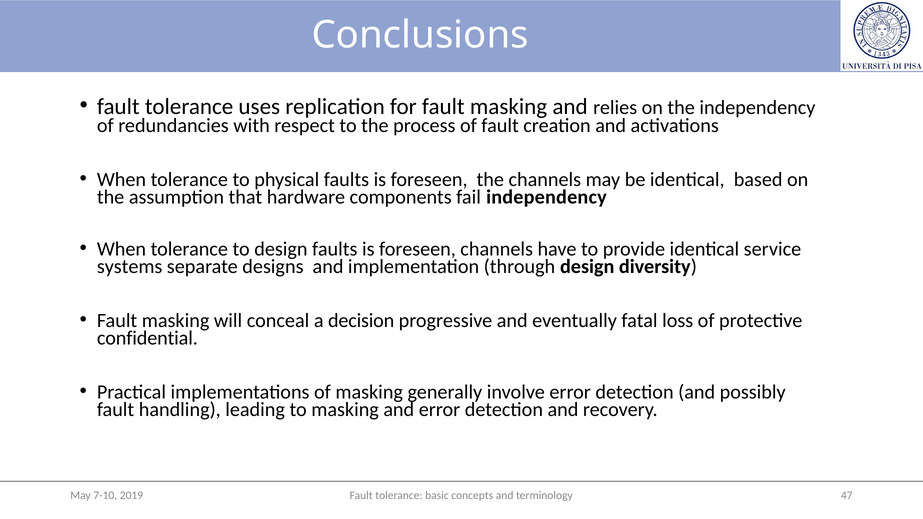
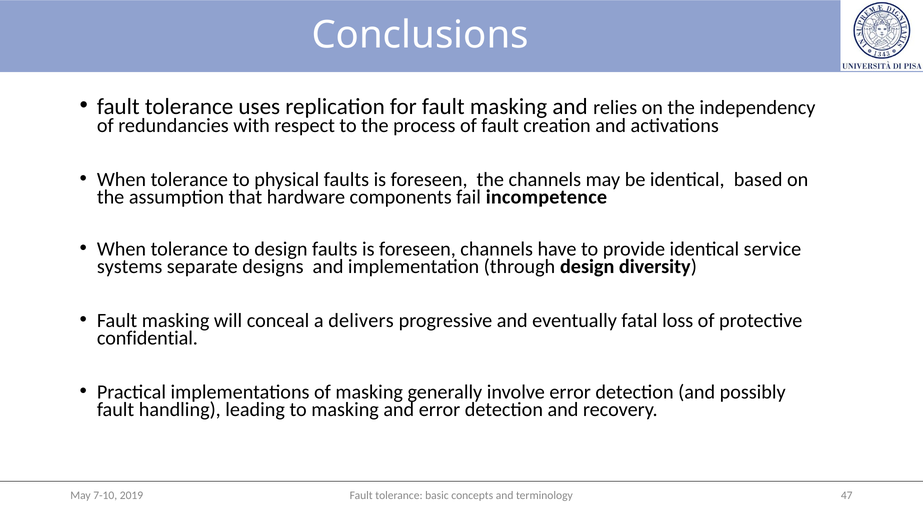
fail independency: independency -> incompetence
decision: decision -> delivers
